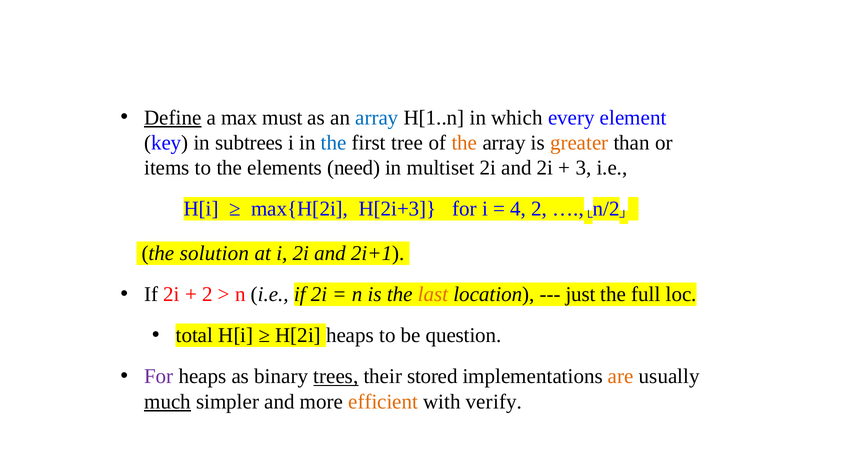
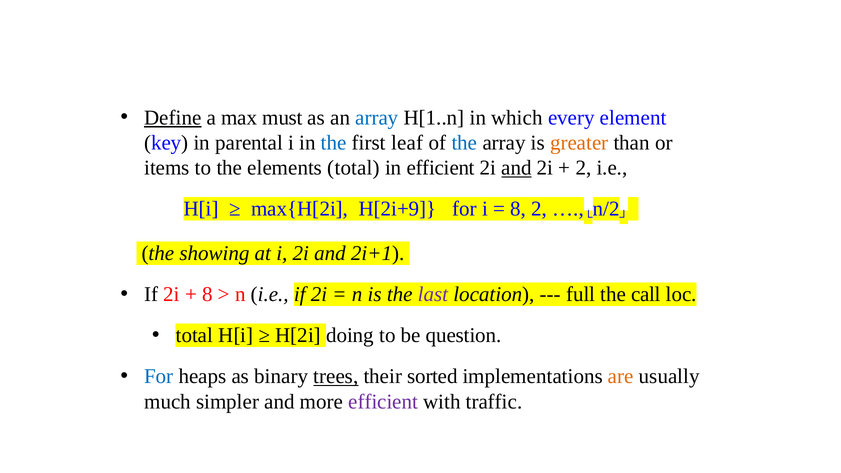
subtrees: subtrees -> parental
tree: tree -> leaf
the at (464, 143) colour: orange -> blue
elements need: need -> total
in multiset: multiset -> efficient
and at (516, 168) underline: none -> present
3 at (583, 168): 3 -> 2
H[2i+3: H[2i+3 -> H[2i+9
4 at (518, 209): 4 -> 8
solution: solution -> showing
2 at (207, 295): 2 -> 8
last colour: orange -> purple
just: just -> full
full: full -> call
H[2i heaps: heaps -> doing
For at (159, 377) colour: purple -> blue
stored: stored -> sorted
much underline: present -> none
efficient at (383, 402) colour: orange -> purple
verify: verify -> traffic
